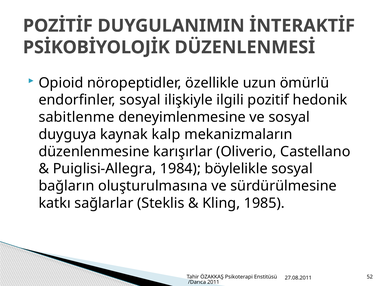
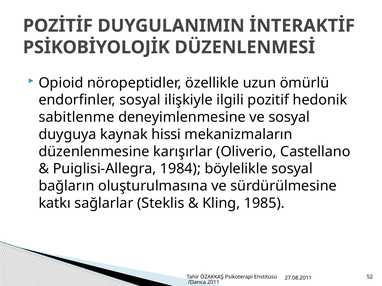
kalp: kalp -> hissi
